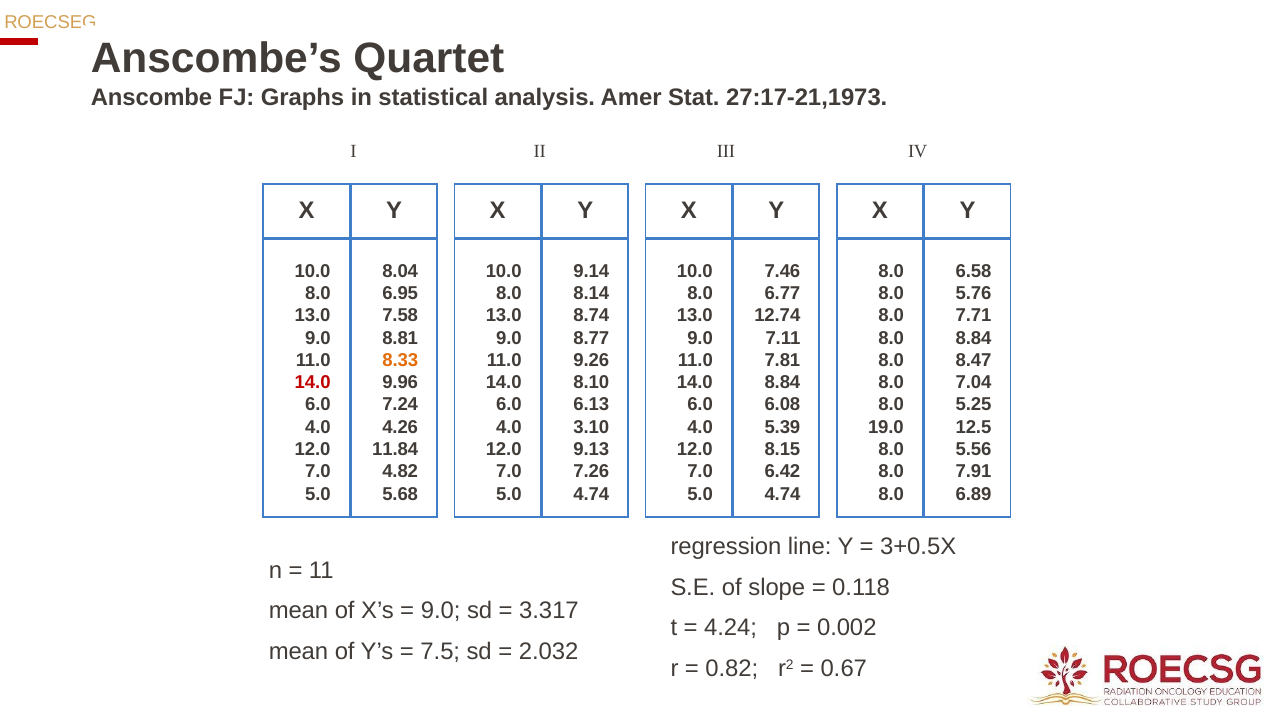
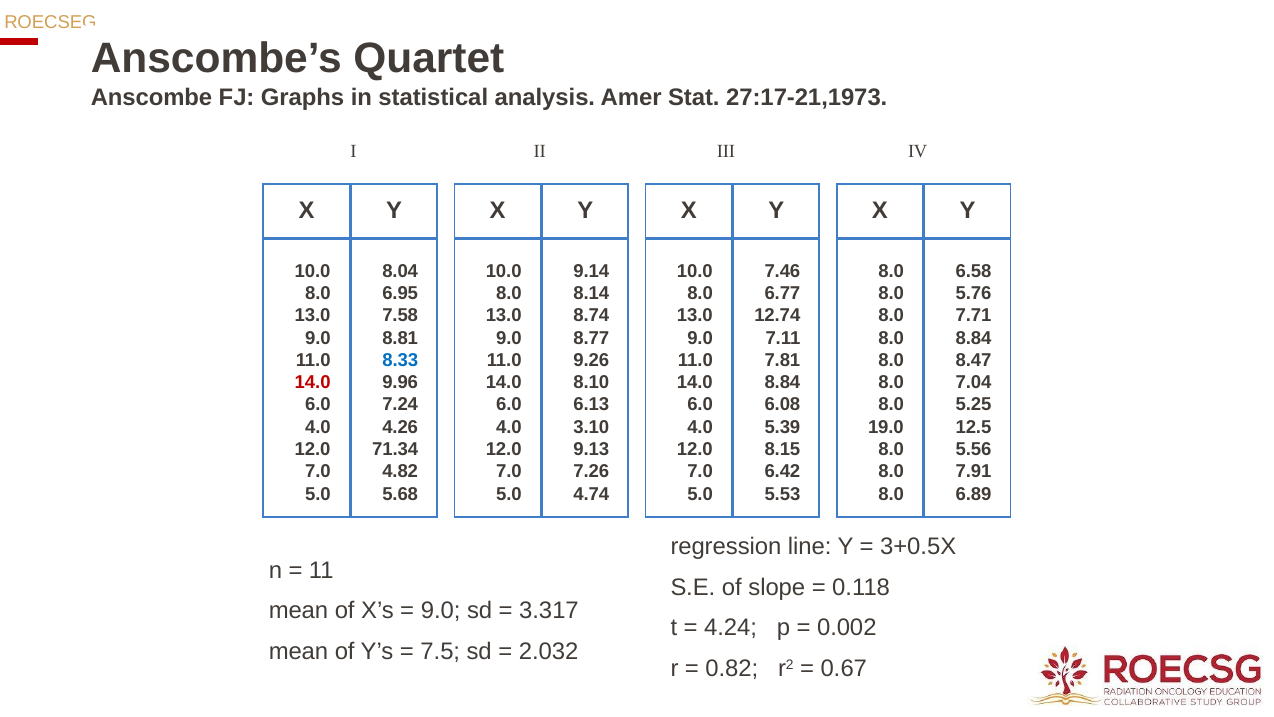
8.33 colour: orange -> blue
11.84: 11.84 -> 71.34
4.74 at (782, 494): 4.74 -> 5.53
